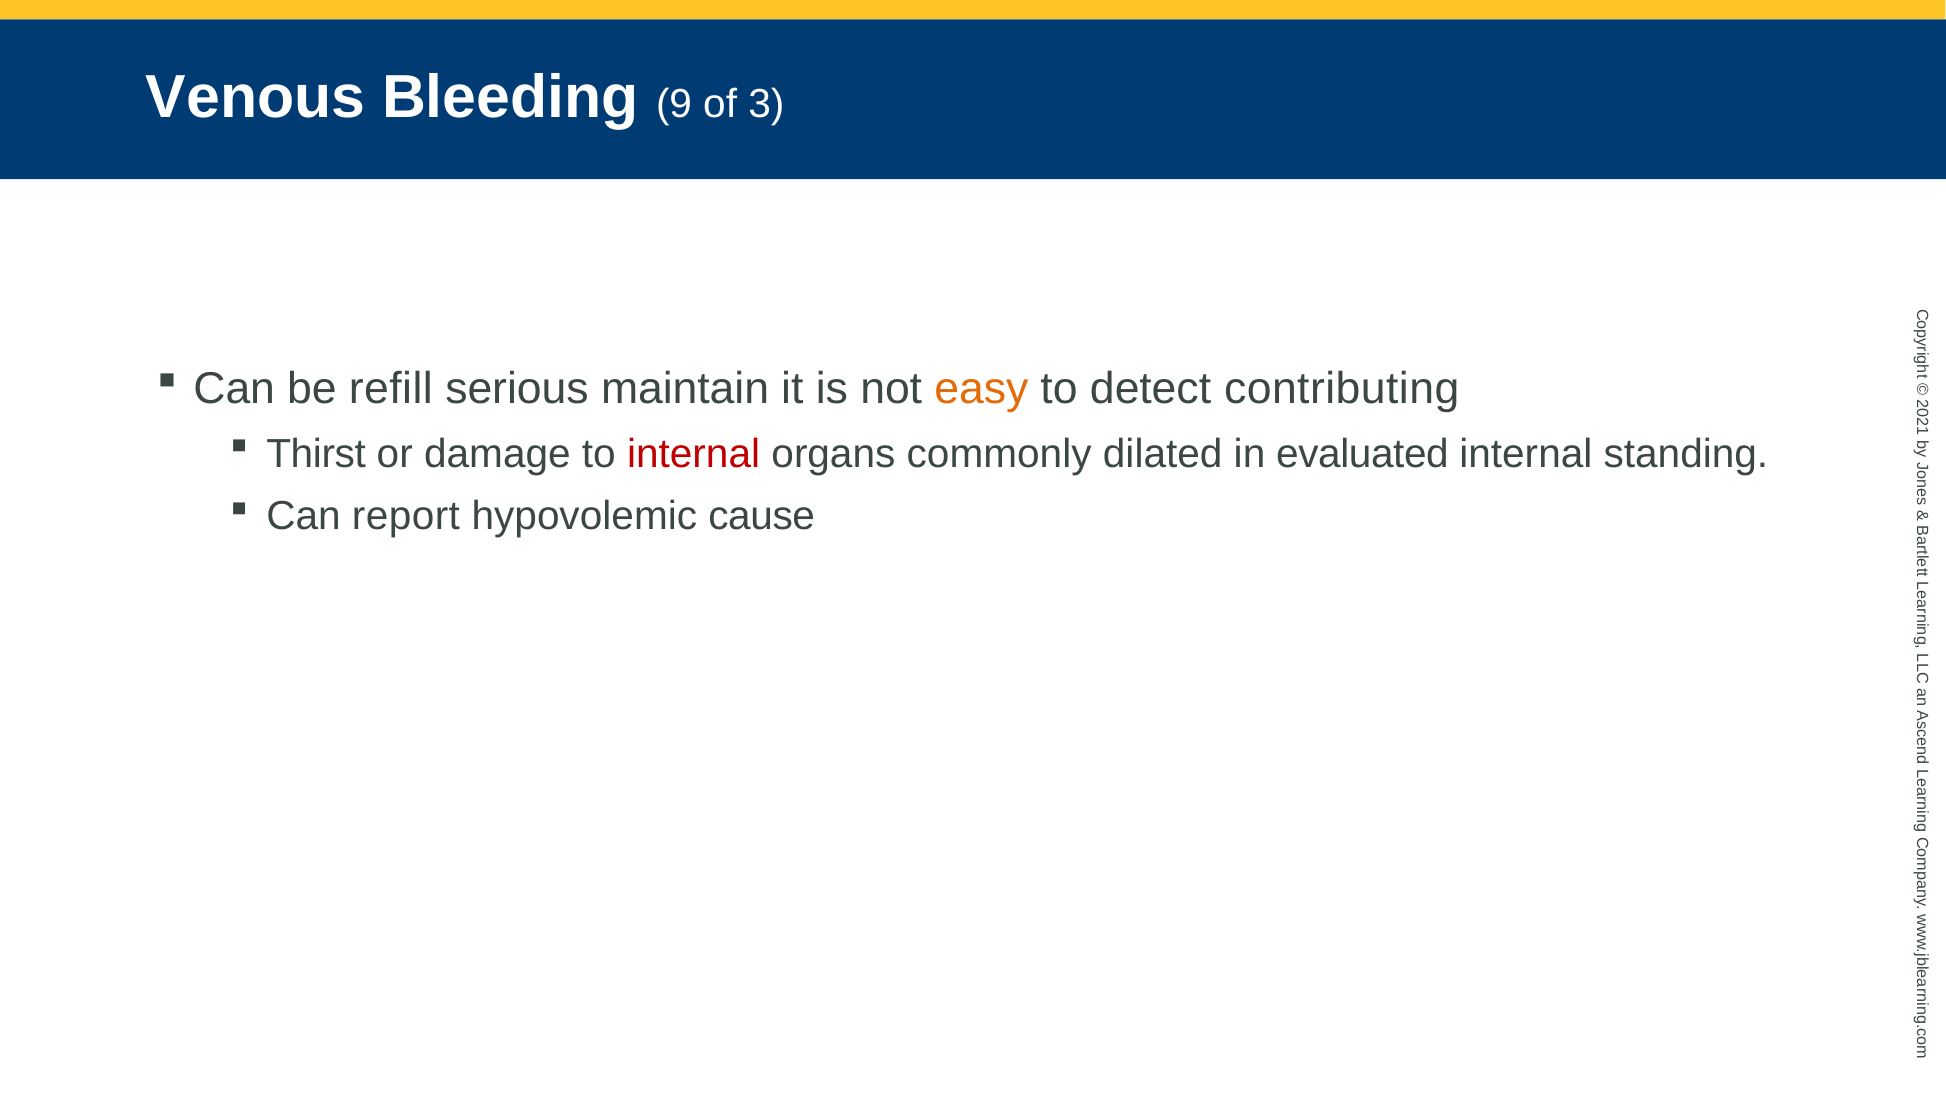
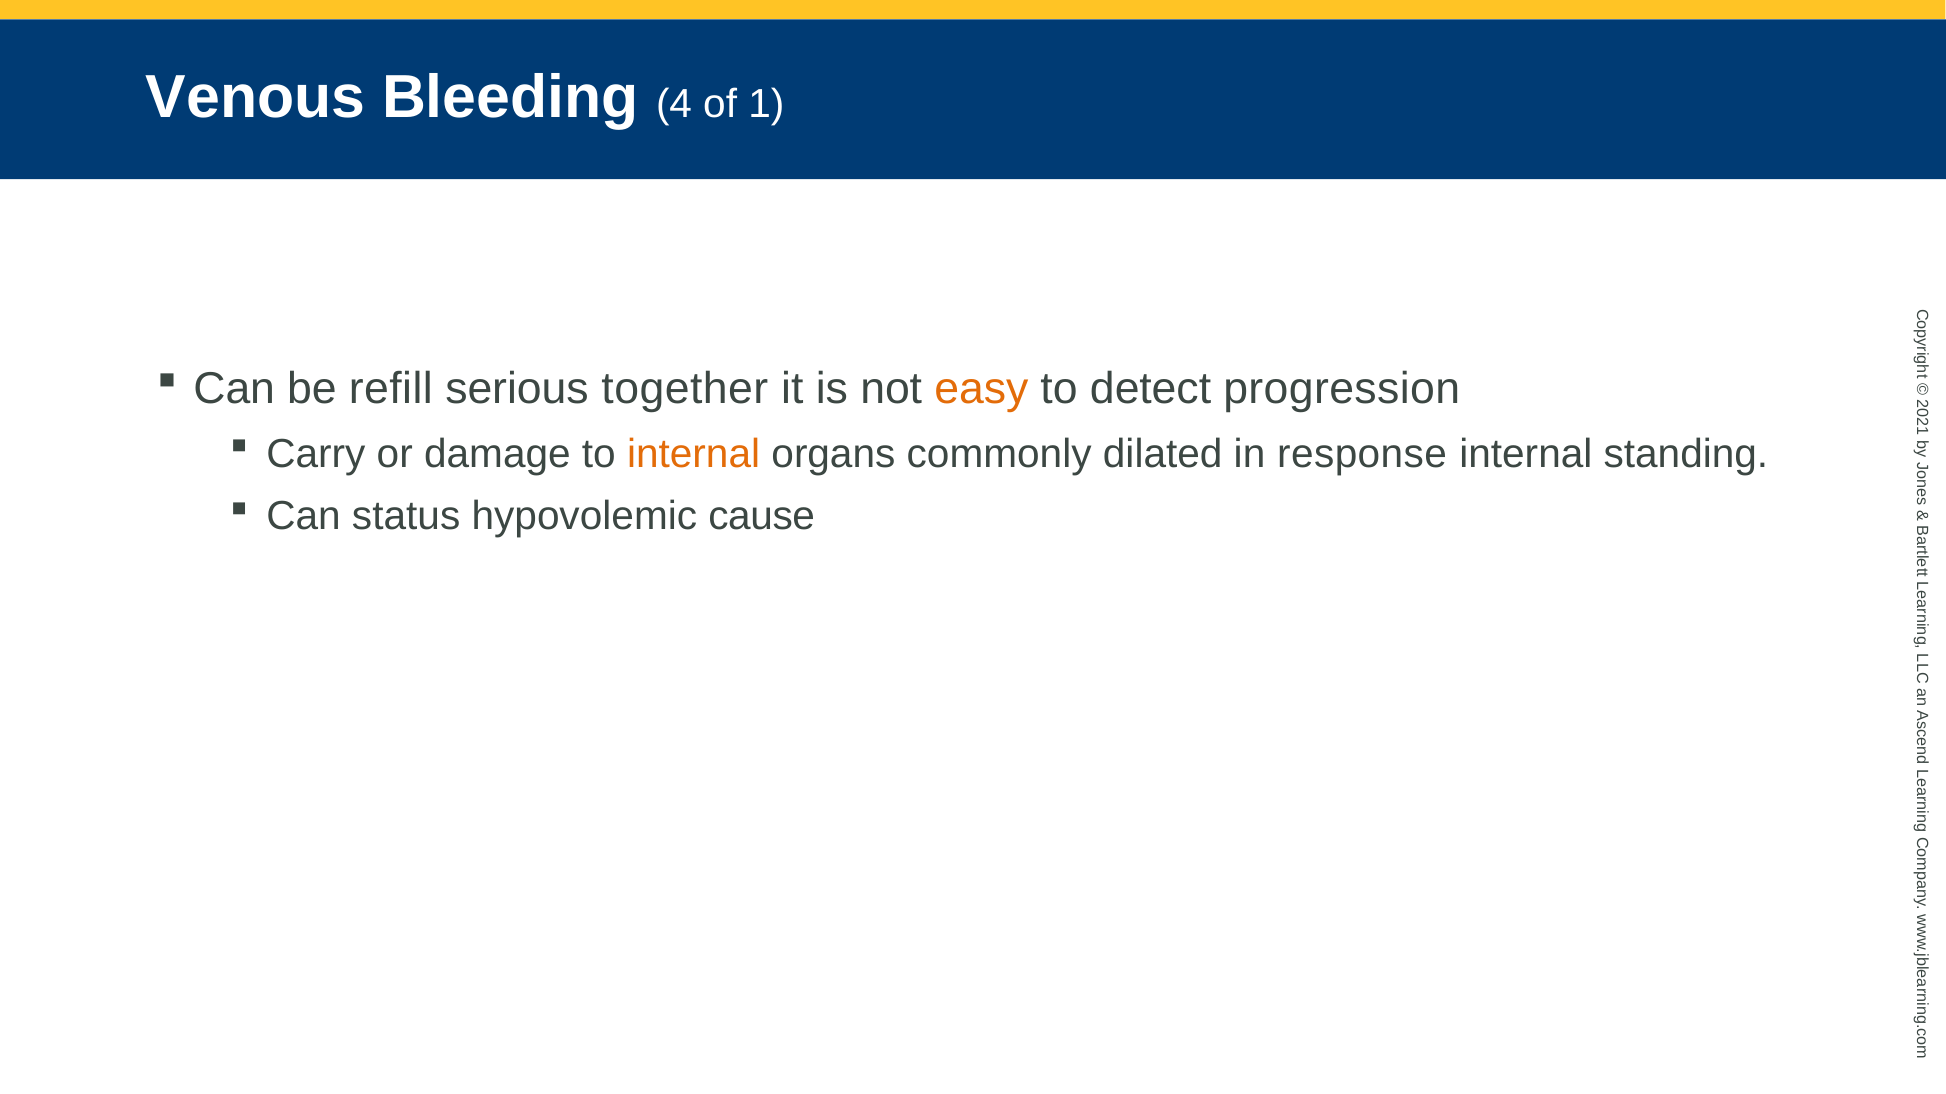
9: 9 -> 4
of 3: 3 -> 1
maintain: maintain -> together
contributing: contributing -> progression
Thirst: Thirst -> Carry
internal at (694, 454) colour: red -> orange
evaluated: evaluated -> response
report: report -> status
